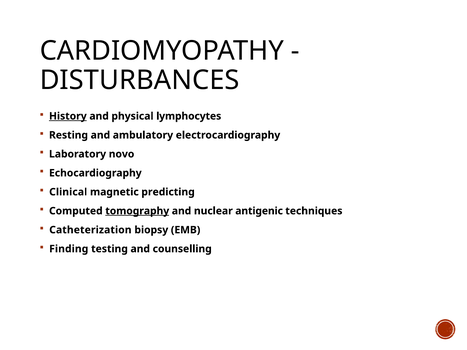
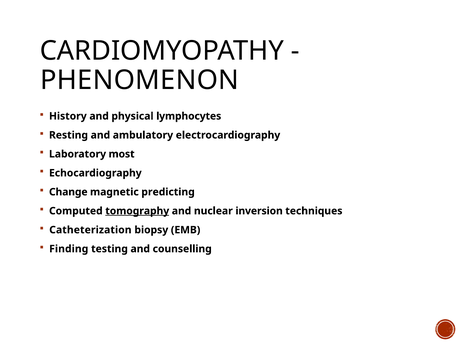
DISTURBANCES: DISTURBANCES -> PHENOMENON
History underline: present -> none
novo: novo -> most
Clinical: Clinical -> Change
antigenic: antigenic -> inversion
